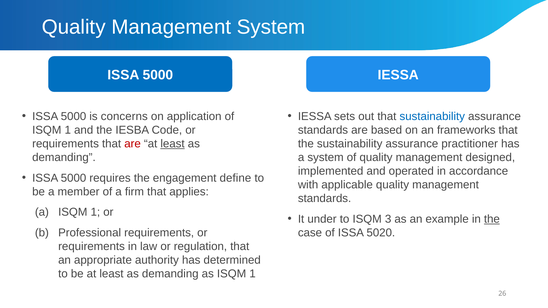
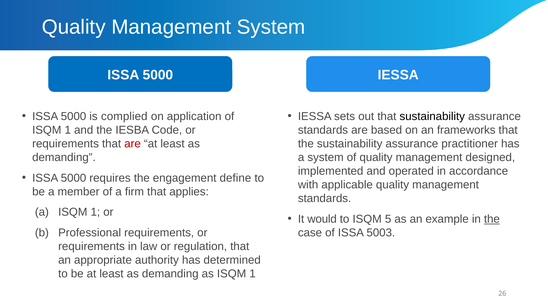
concerns: concerns -> complied
sustainability at (432, 116) colour: blue -> black
least at (173, 144) underline: present -> none
under: under -> would
3: 3 -> 5
5020: 5020 -> 5003
